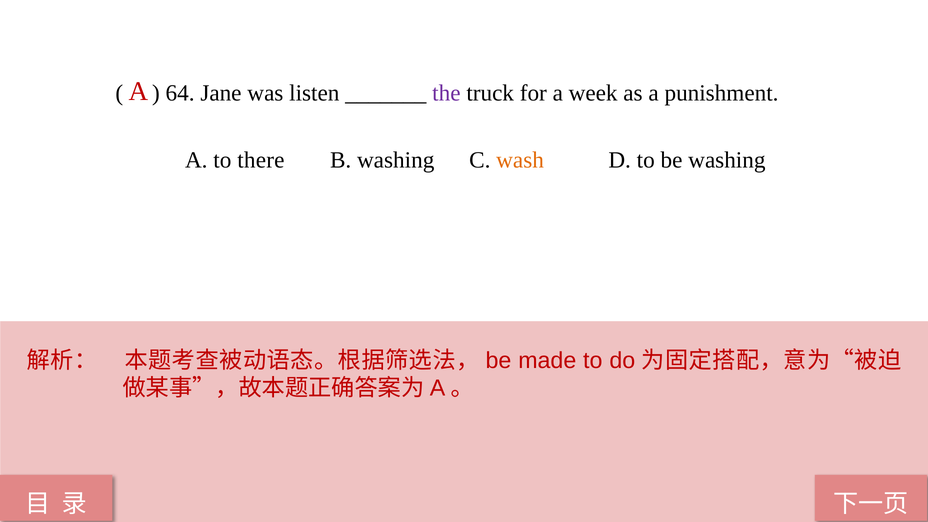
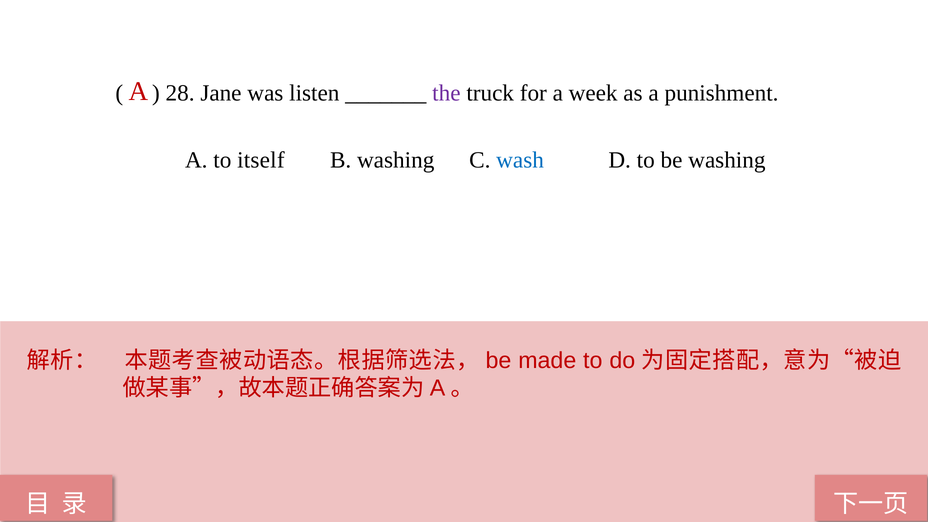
64: 64 -> 28
there: there -> itself
wash colour: orange -> blue
